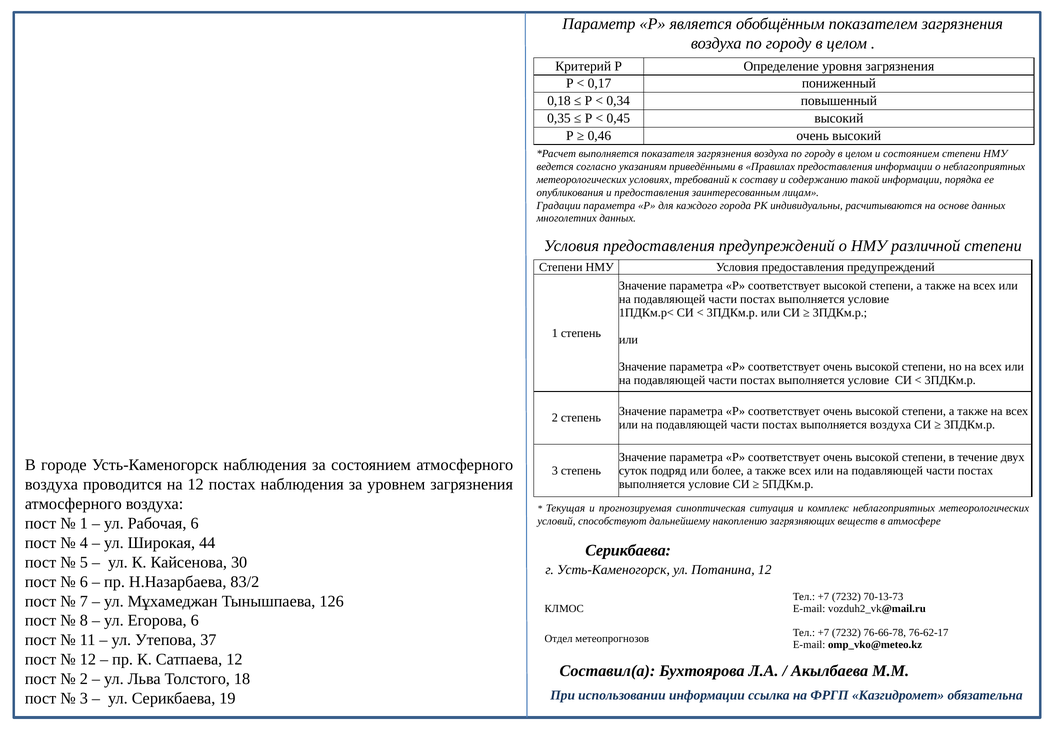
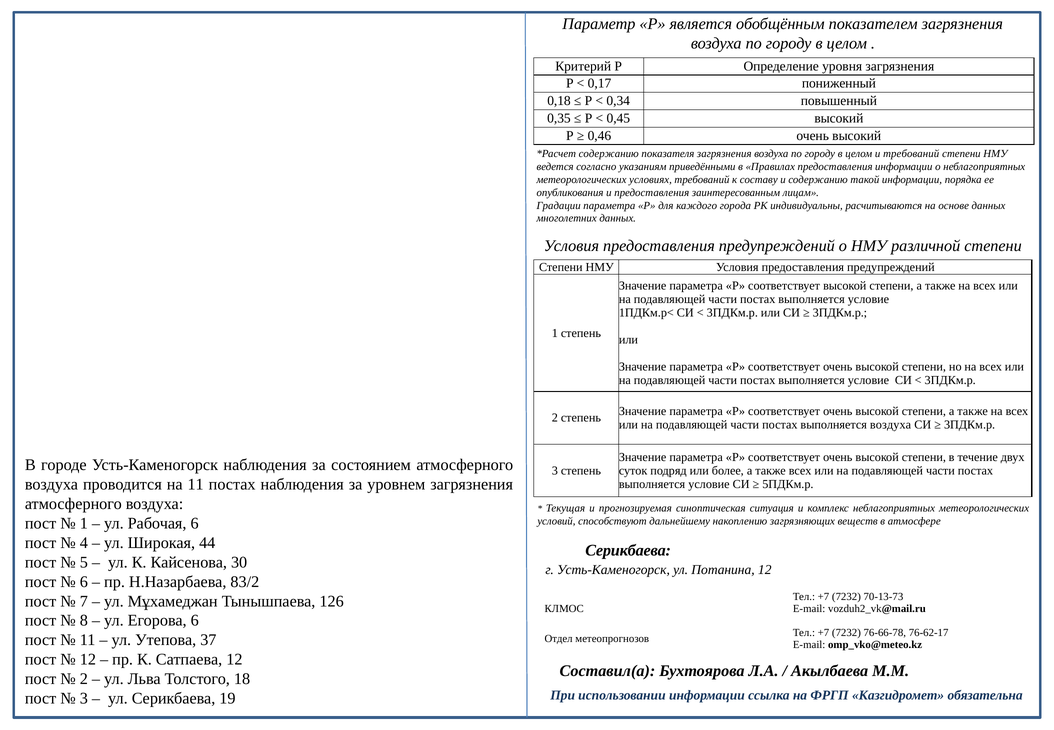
выполняется at (609, 154): выполняется -> содержанию
и состоянием: состоянием -> требований
на 12: 12 -> 11
